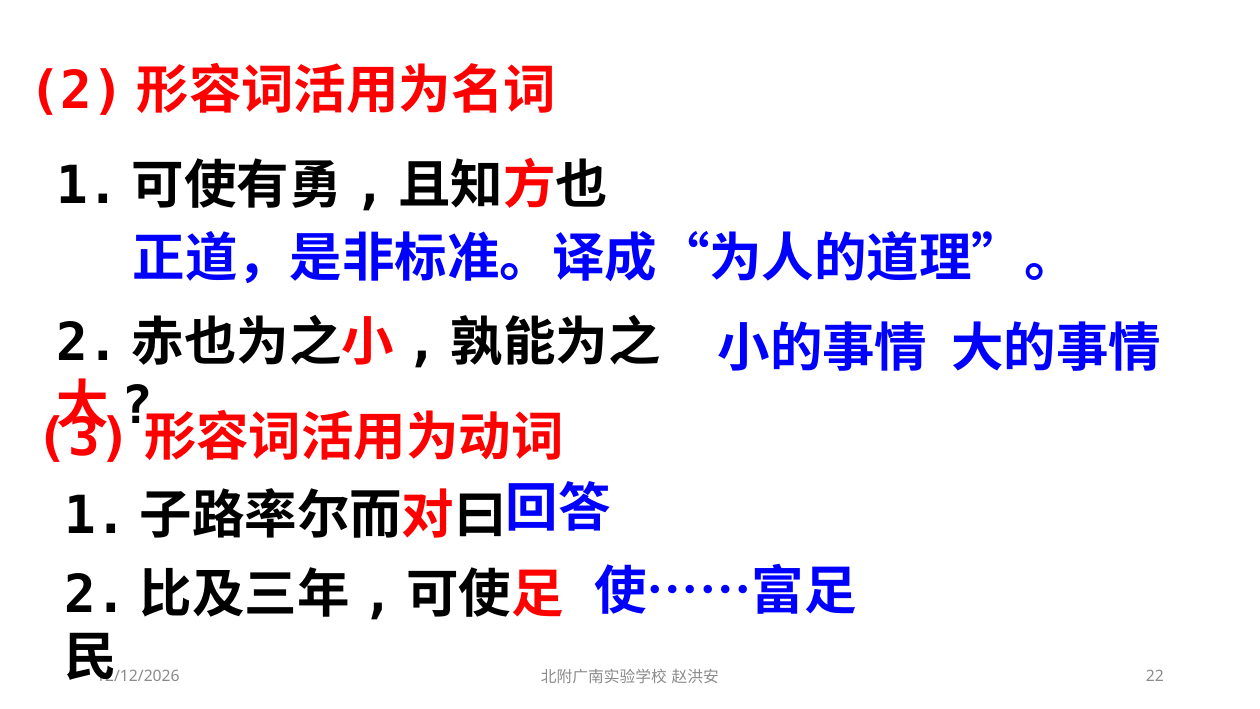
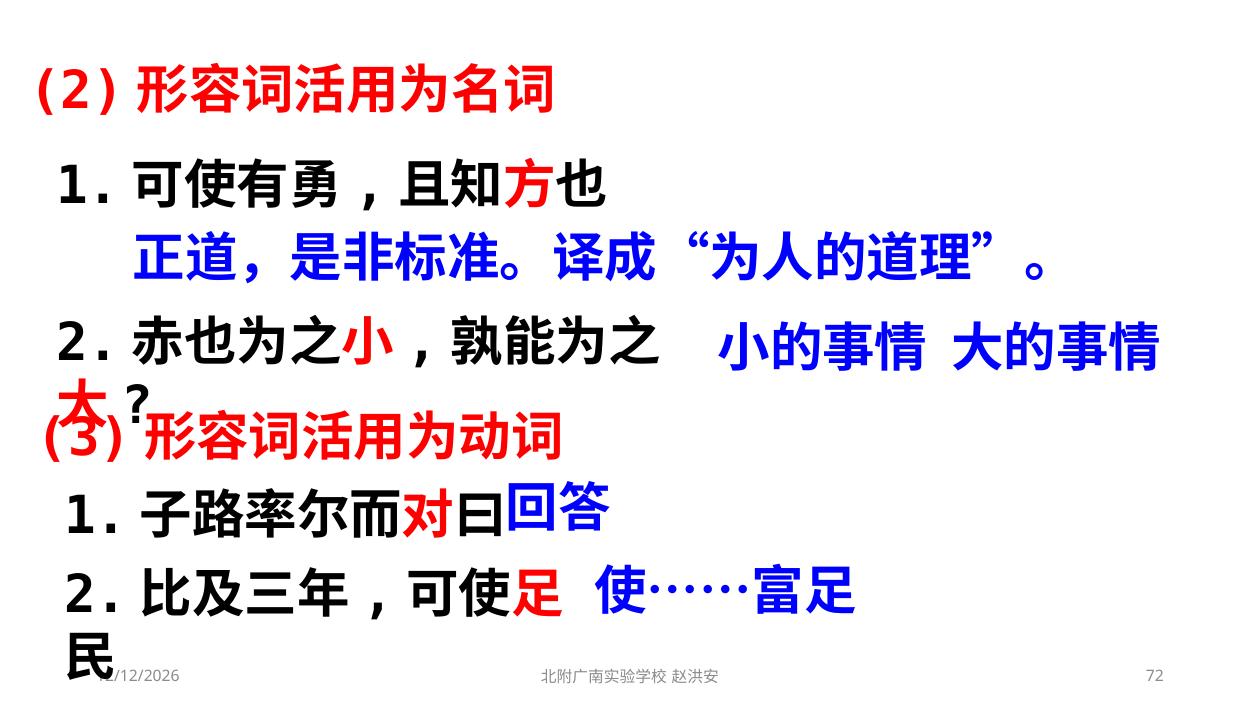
22: 22 -> 72
